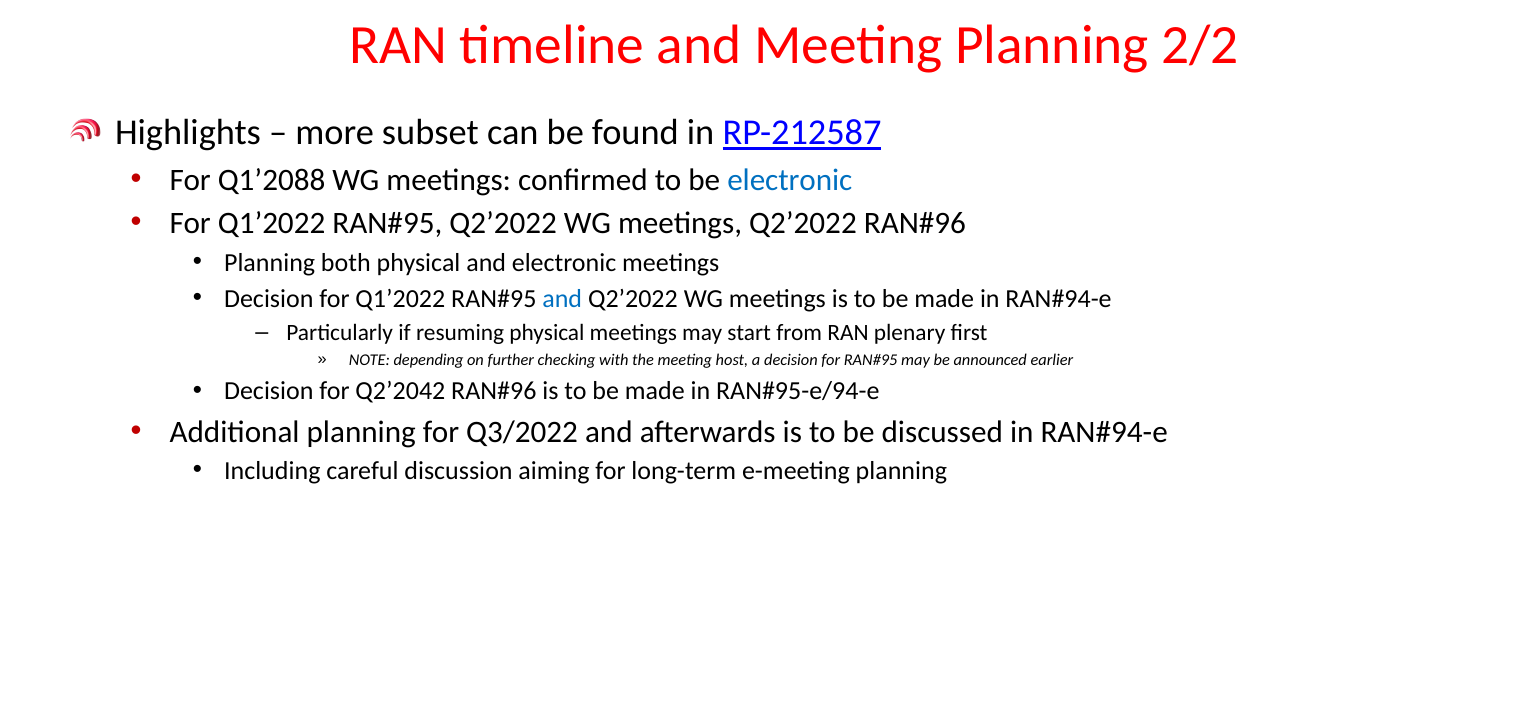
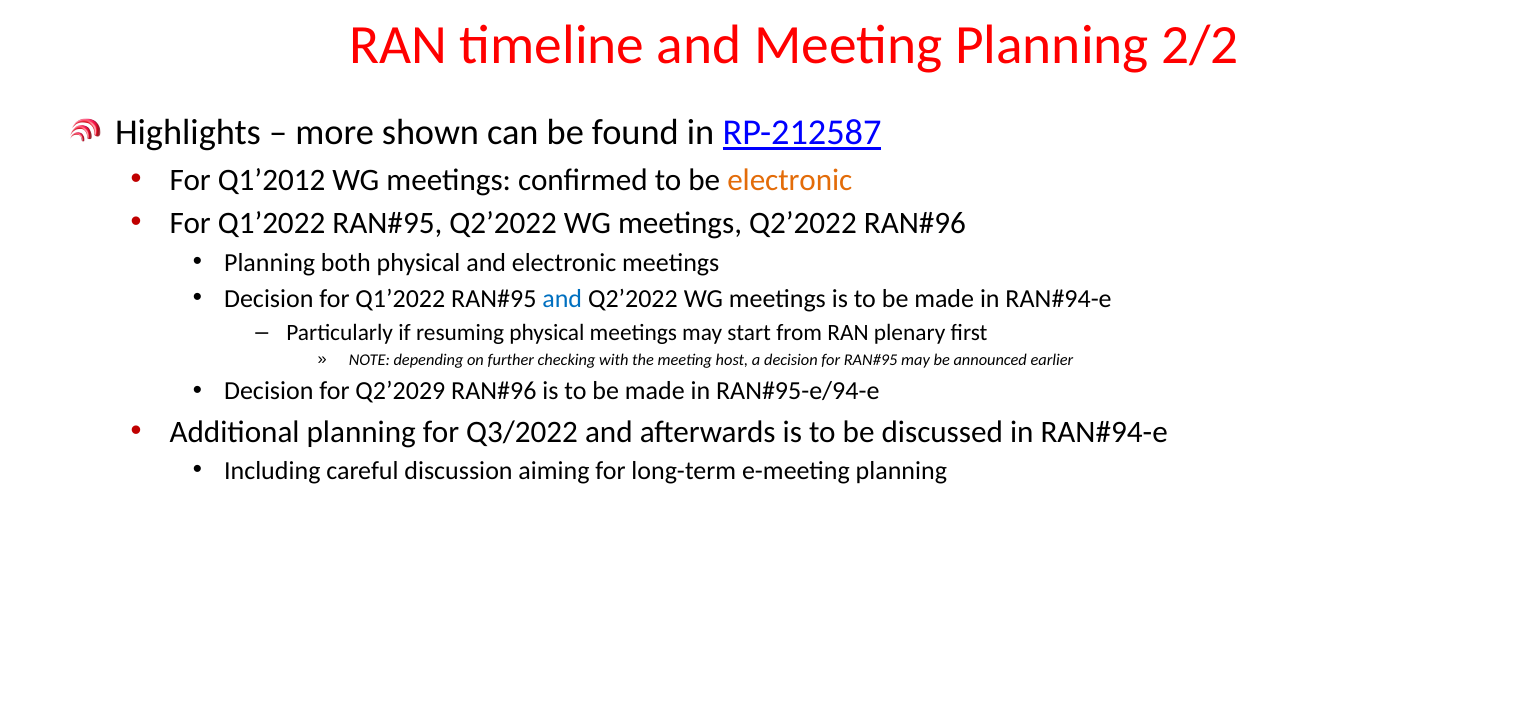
subset: subset -> shown
Q1’2088: Q1’2088 -> Q1’2012
electronic at (790, 180) colour: blue -> orange
Q2’2042: Q2’2042 -> Q2’2029
